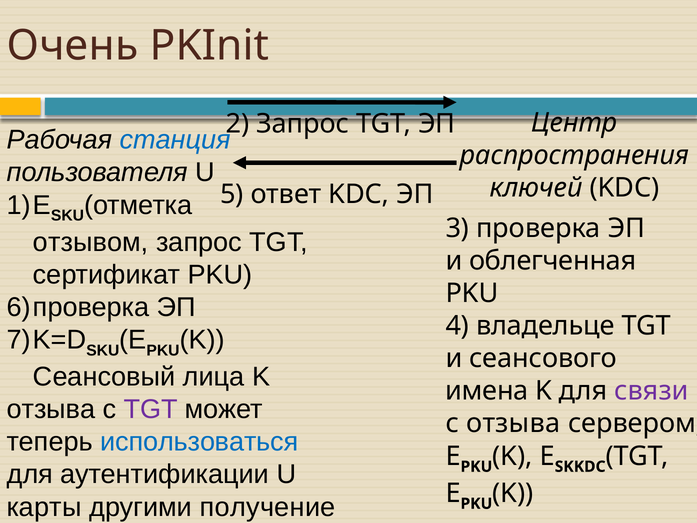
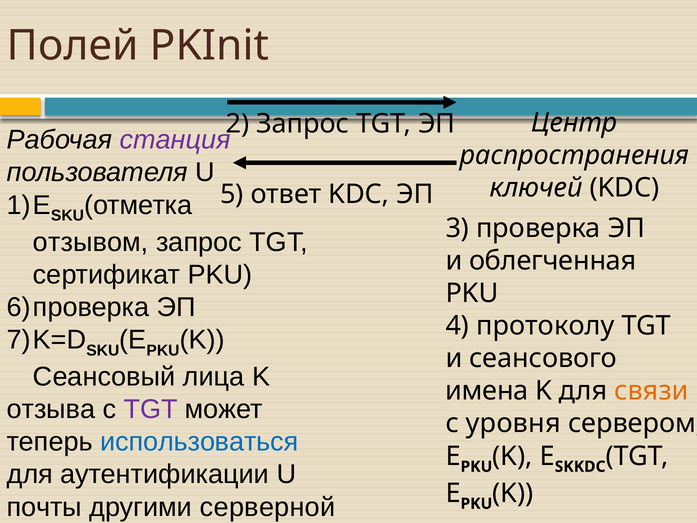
Очень: Очень -> Полей
станция colour: blue -> purple
владельце: владельце -> протоколу
связи colour: purple -> orange
с отзыва: отзыва -> уровня
карты: карты -> почты
получение: получение -> серверной
